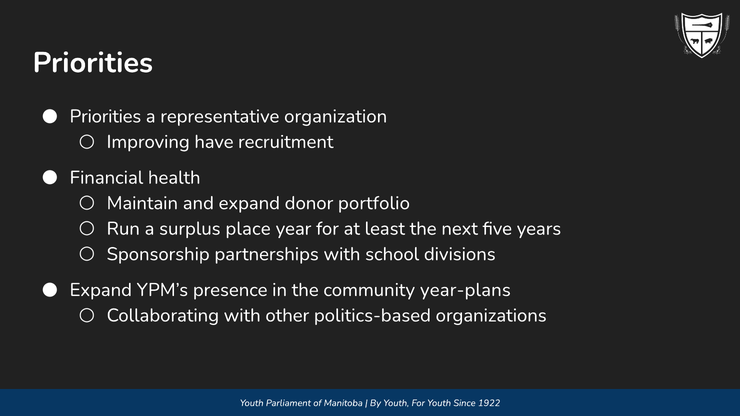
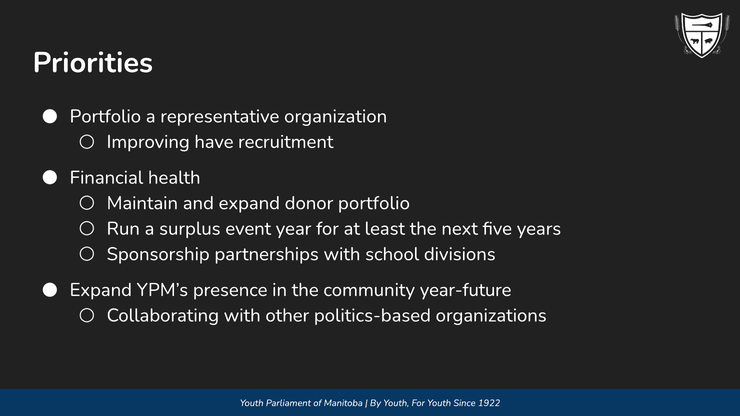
Priorities at (105, 116): Priorities -> Portfolio
place: place -> event
year-plans: year-plans -> year-future
